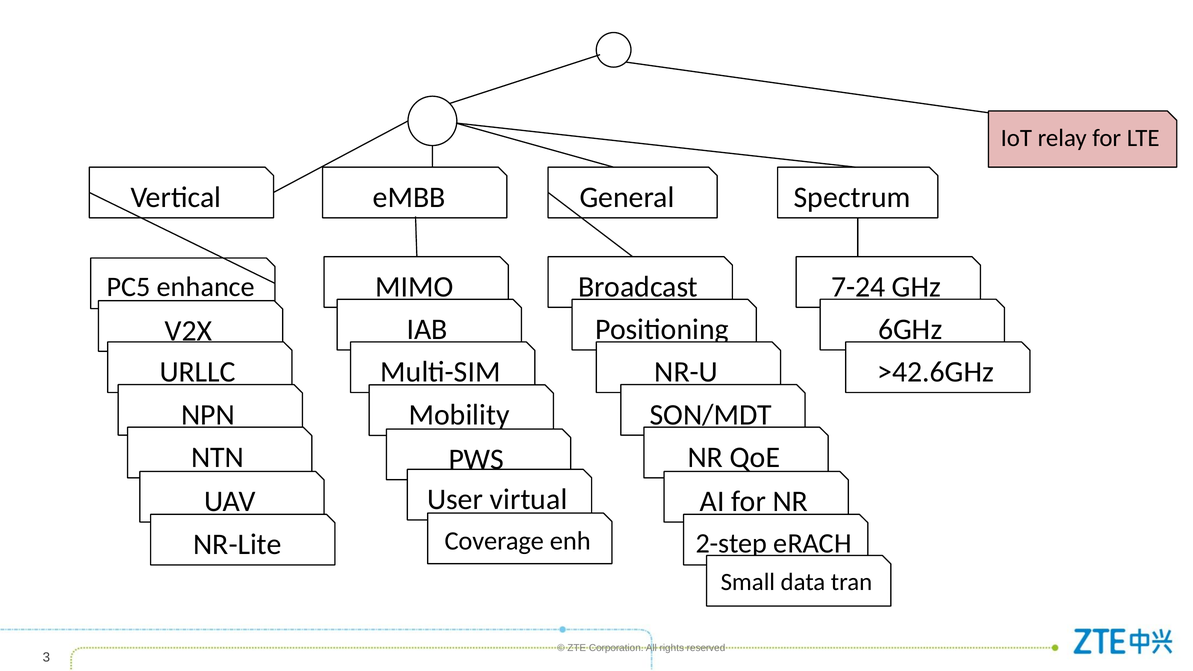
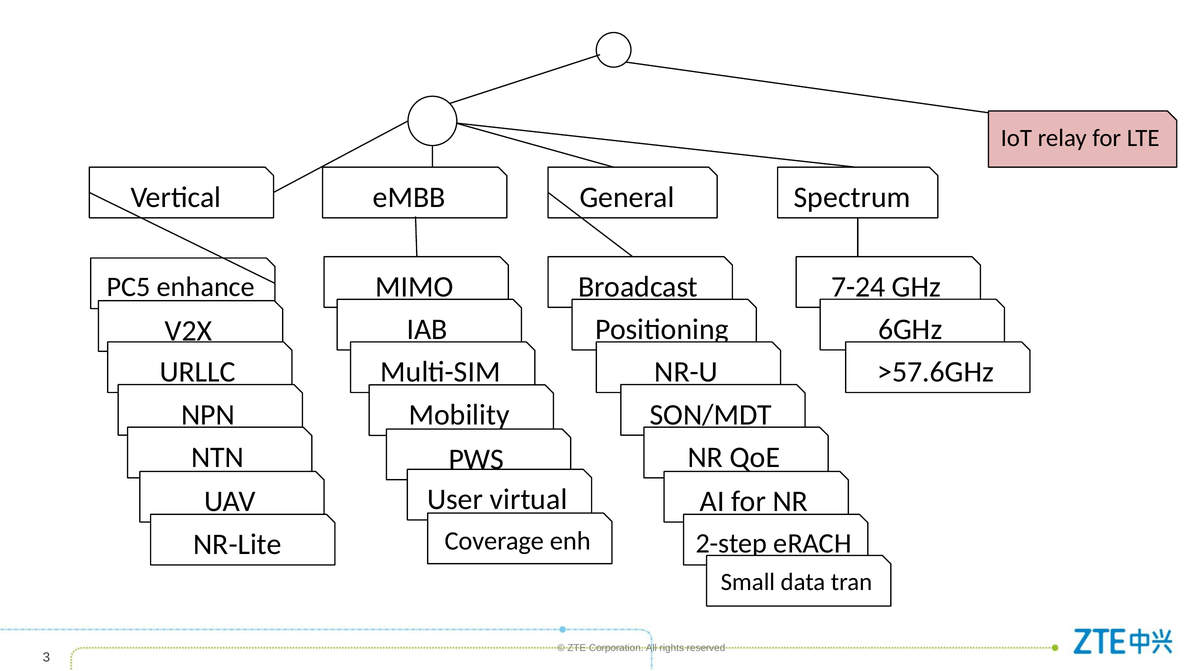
>42.6GHz: >42.6GHz -> >57.6GHz
